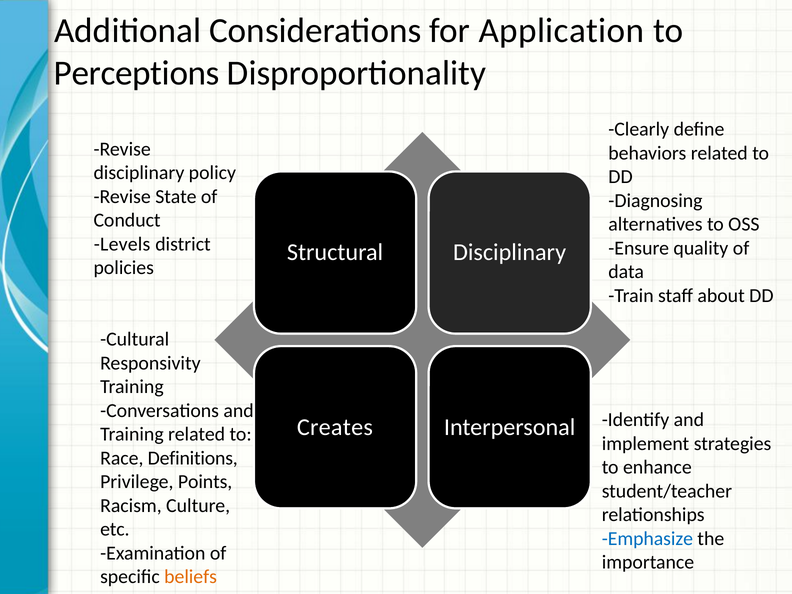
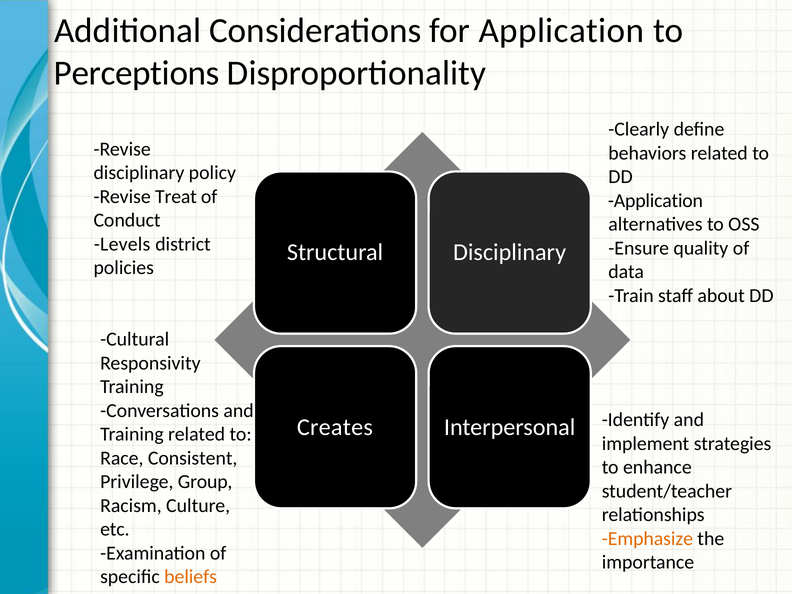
State: State -> Treat
Diagnosing at (655, 201): Diagnosing -> Application
Definitions: Definitions -> Consistent
Points: Points -> Group
Emphasize colour: blue -> orange
